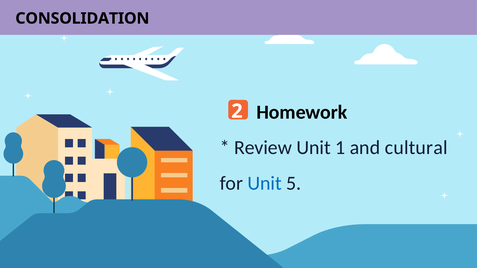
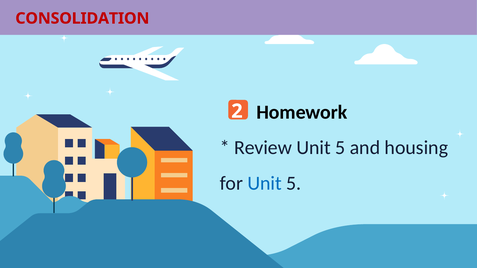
CONSOLIDATION colour: black -> red
Review Unit 1: 1 -> 5
cultural: cultural -> housing
